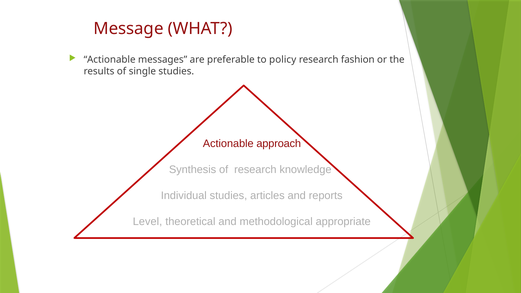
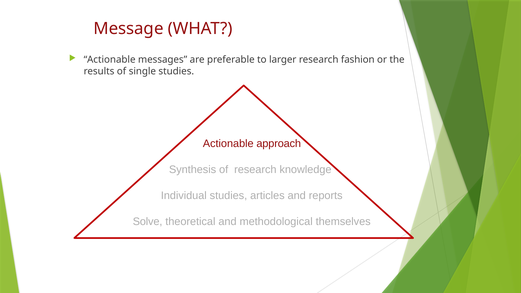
policy: policy -> larger
Level: Level -> Solve
appropriate: appropriate -> themselves
